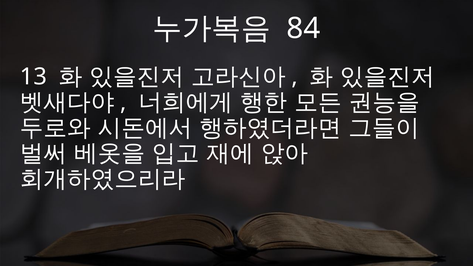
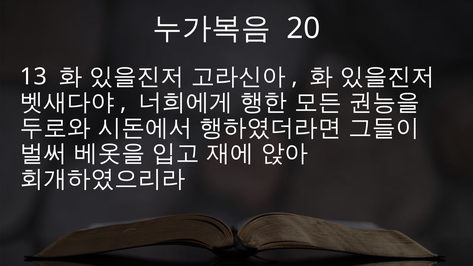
84: 84 -> 20
